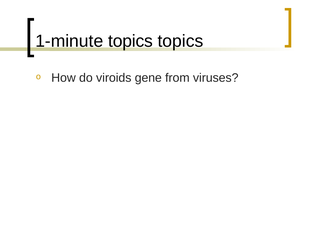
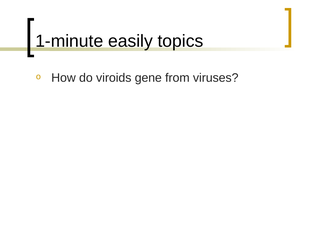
1-minute topics: topics -> easily
